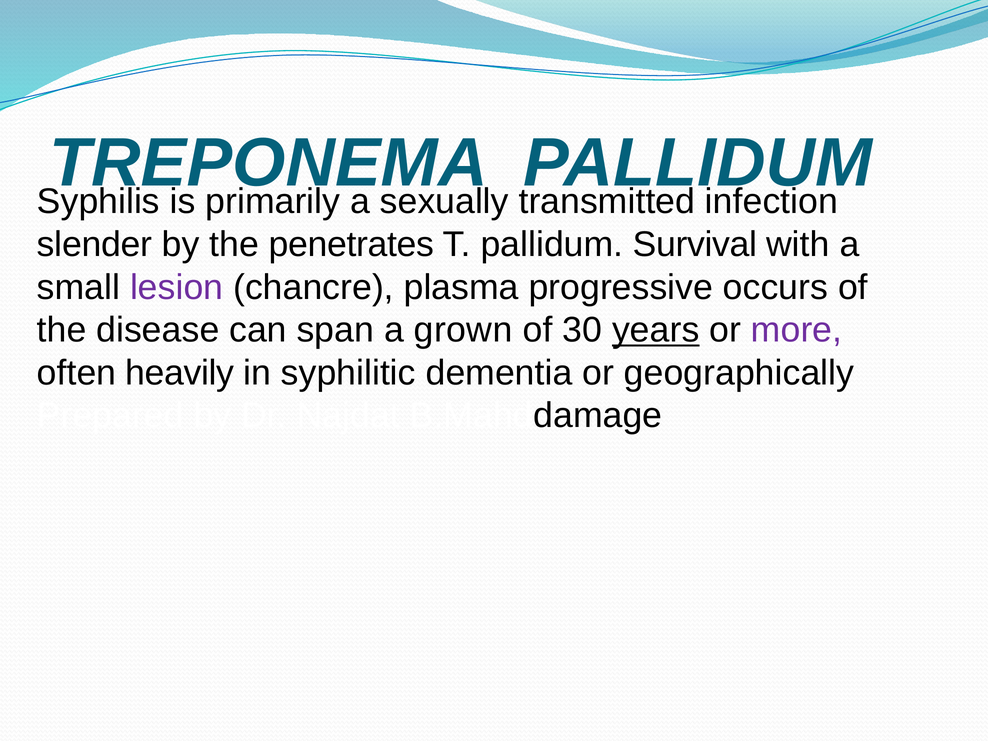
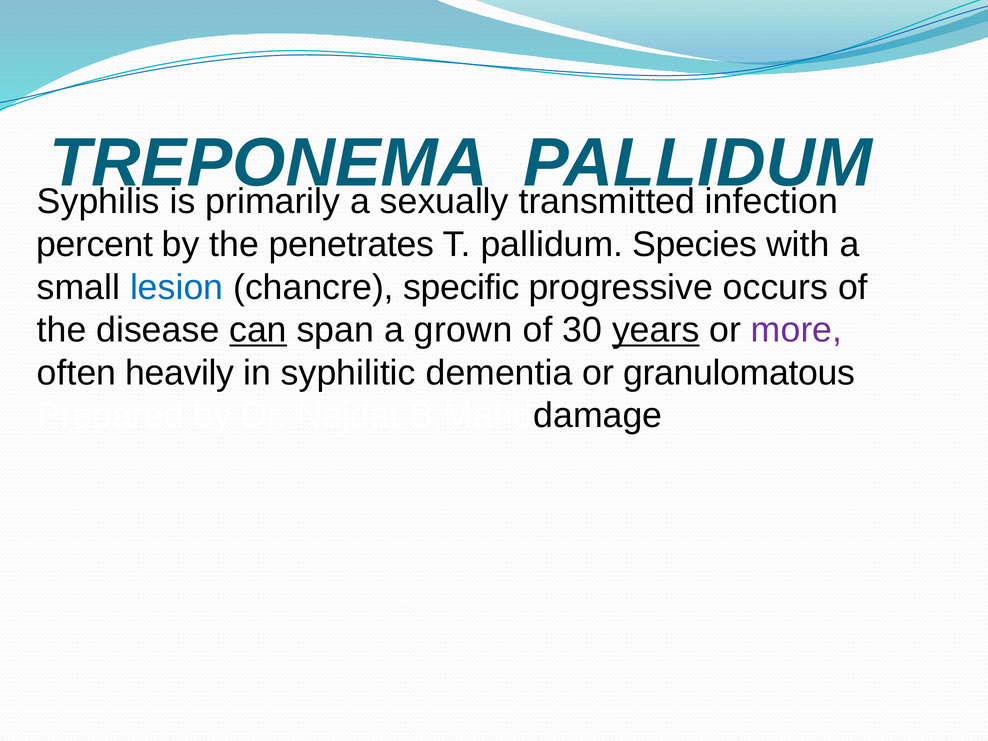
slender: slender -> percent
Survival: Survival -> Species
lesion colour: purple -> blue
plasma: plasma -> specific
can underline: none -> present
geographically: geographically -> granulomatous
